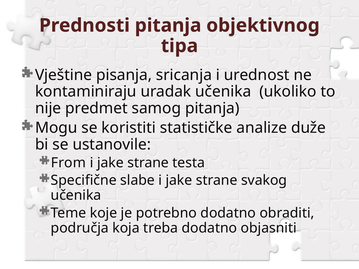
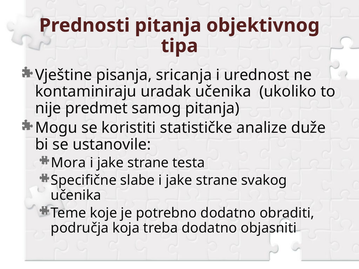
From: From -> Mora
